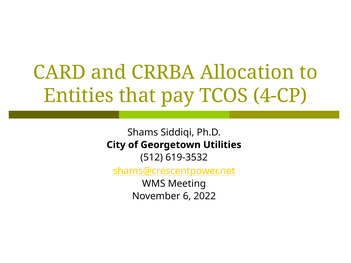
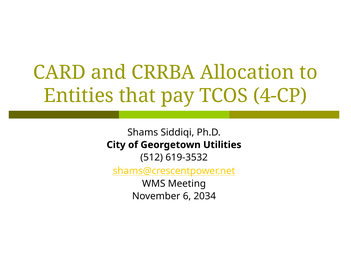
2022: 2022 -> 2034
